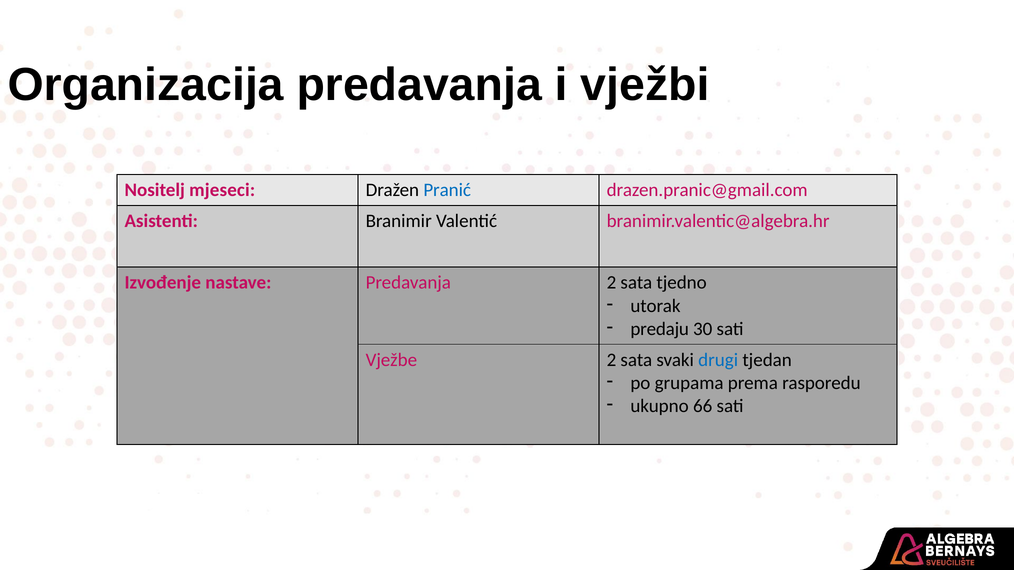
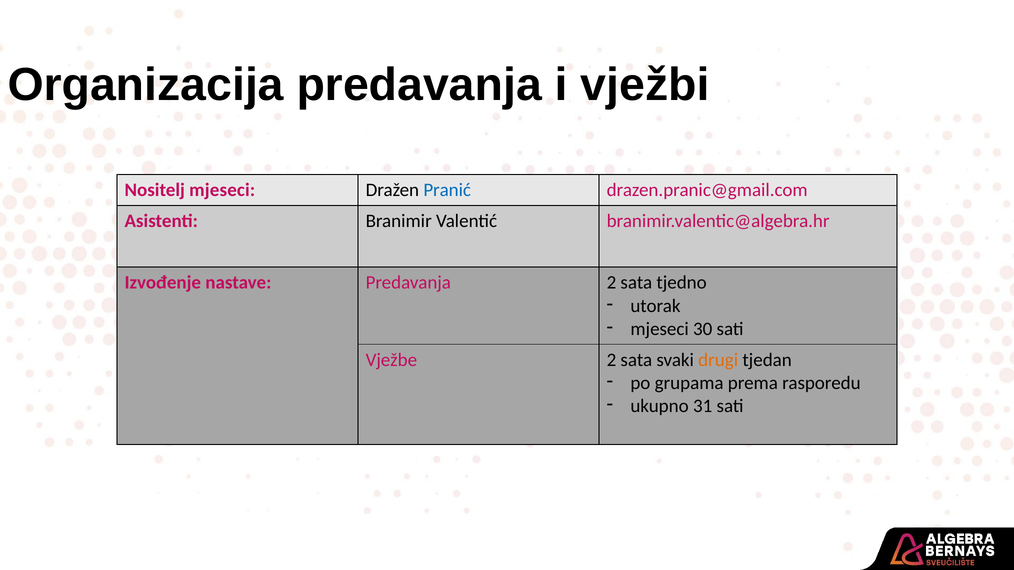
predaju at (660, 329): predaju -> mjeseci
drugi colour: blue -> orange
66: 66 -> 31
